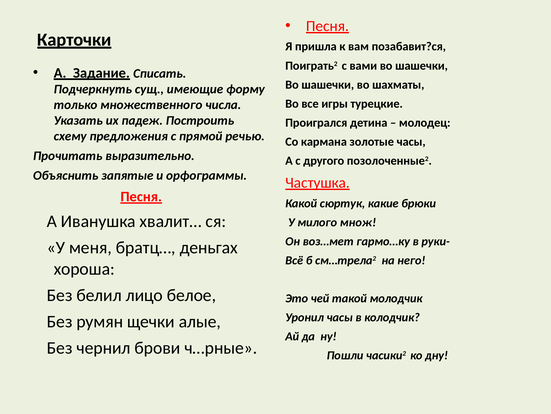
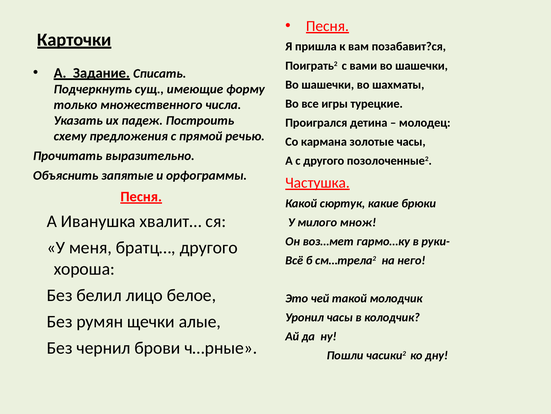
братц… деньгах: деньгах -> другого
